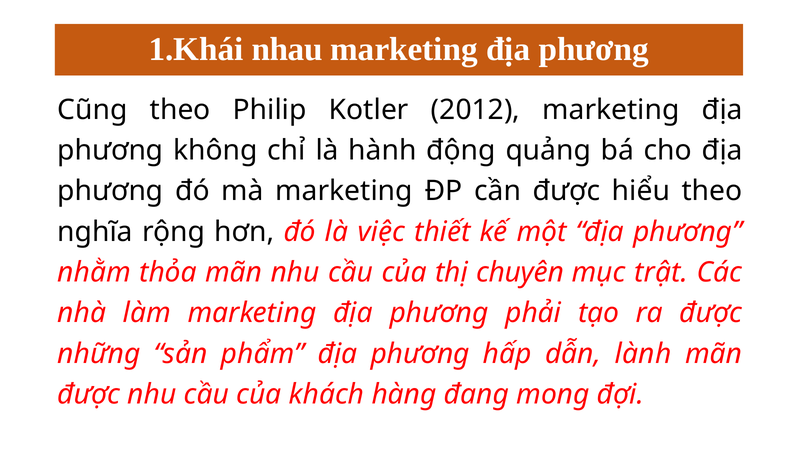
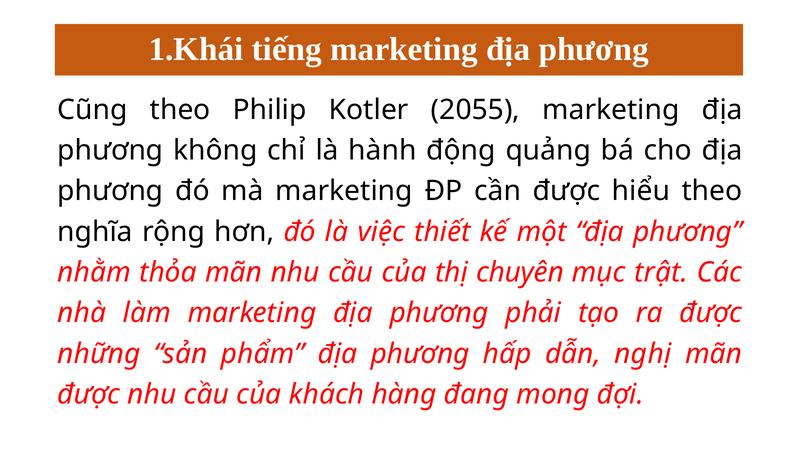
nhau: nhau -> tiếng
2012: 2012 -> 2055
lành: lành -> nghị
